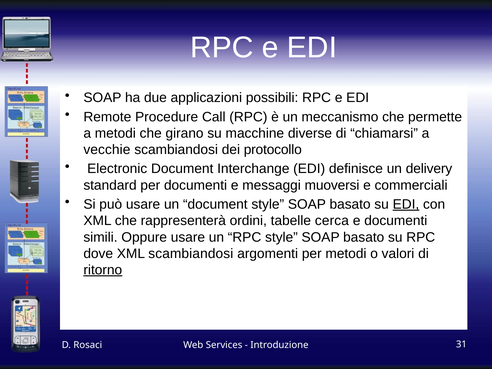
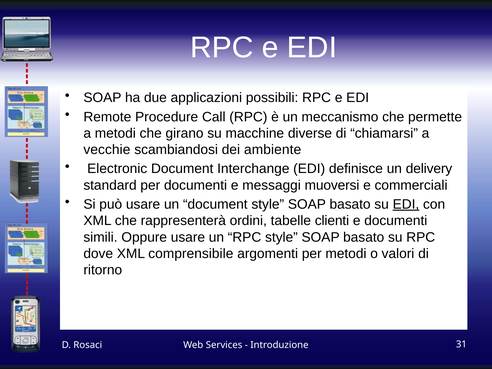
protocollo: protocollo -> ambiente
cerca: cerca -> clienti
XML scambiandosi: scambiandosi -> comprensibile
ritorno underline: present -> none
